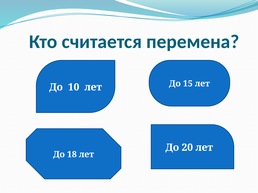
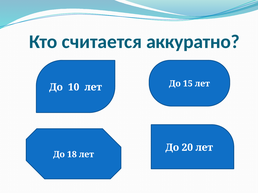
перемена: перемена -> аккуратно
